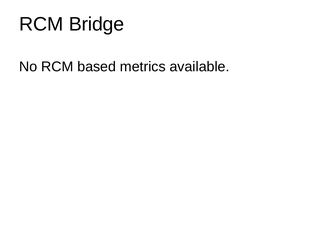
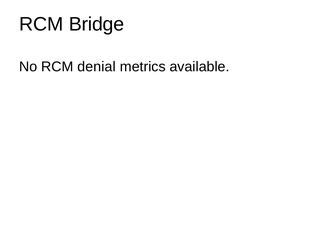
based: based -> denial
